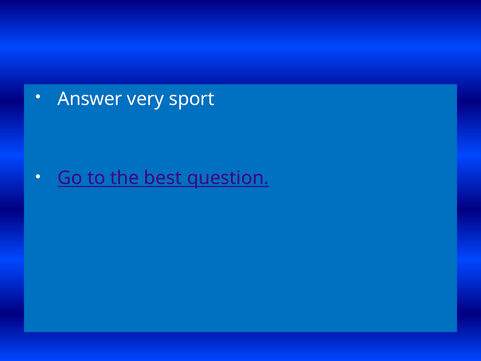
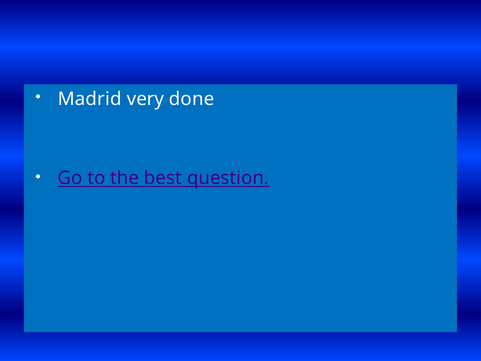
Answer: Answer -> Madrid
sport: sport -> done
